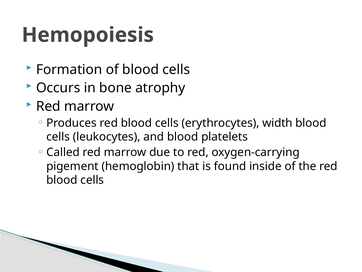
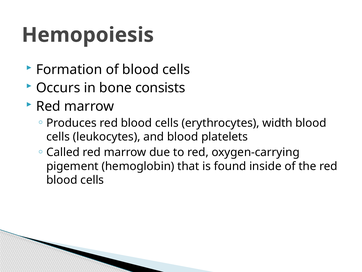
atrophy: atrophy -> consists
